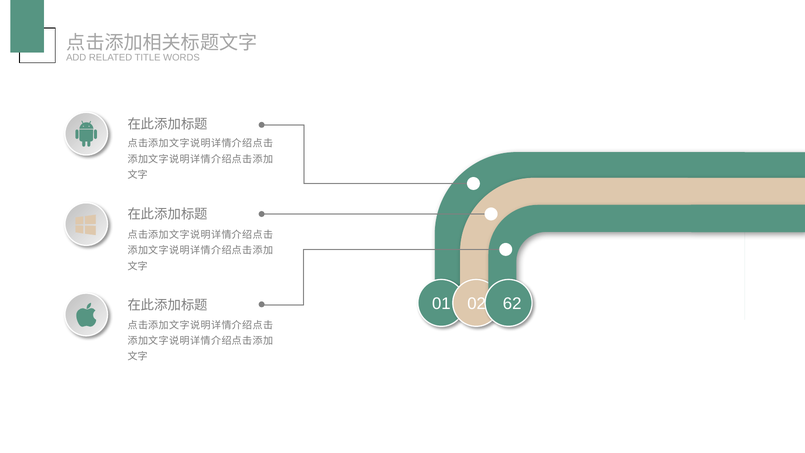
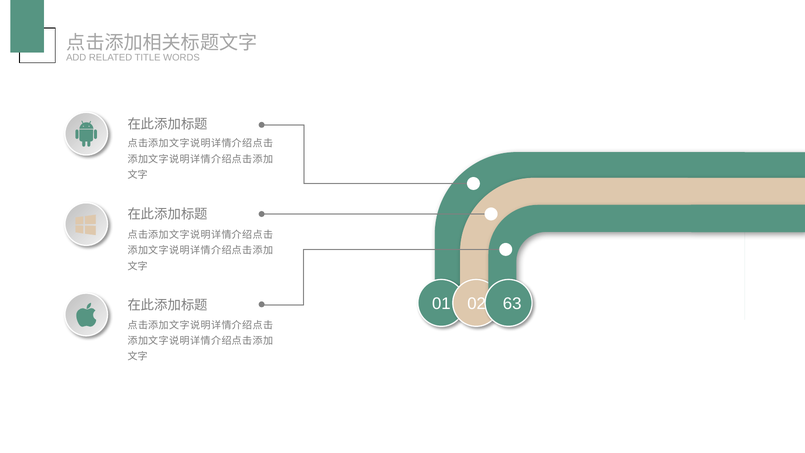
62: 62 -> 63
